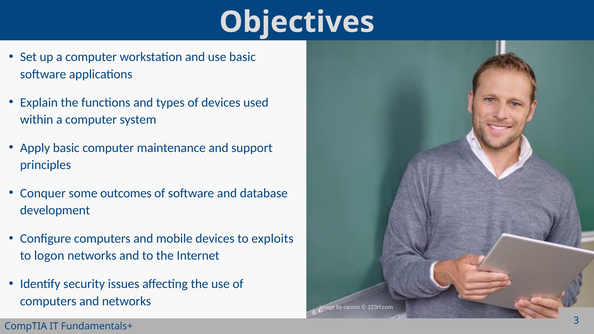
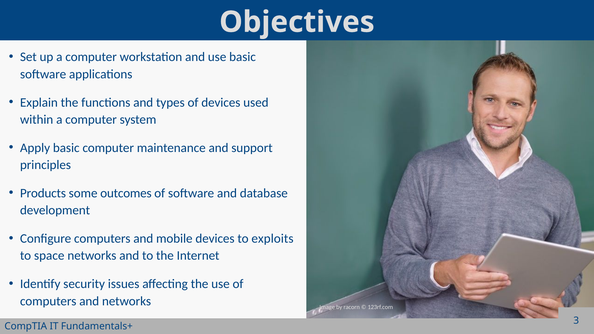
Conquer: Conquer -> Products
logon: logon -> space
